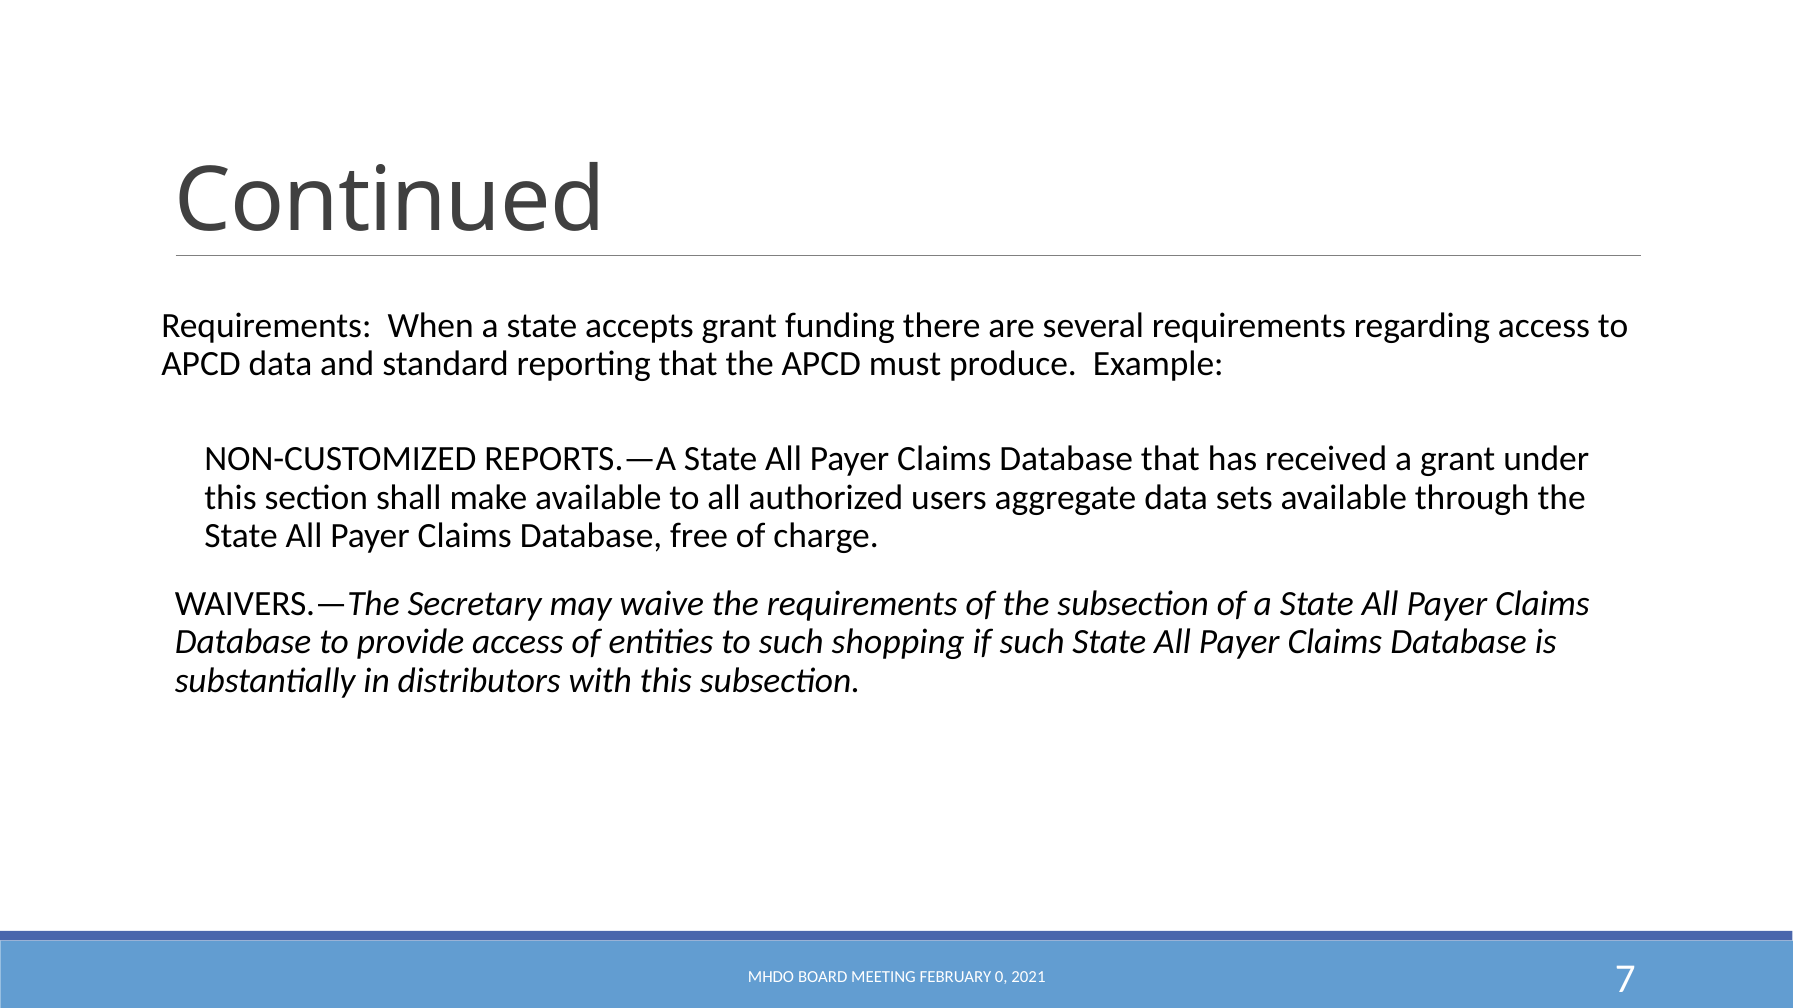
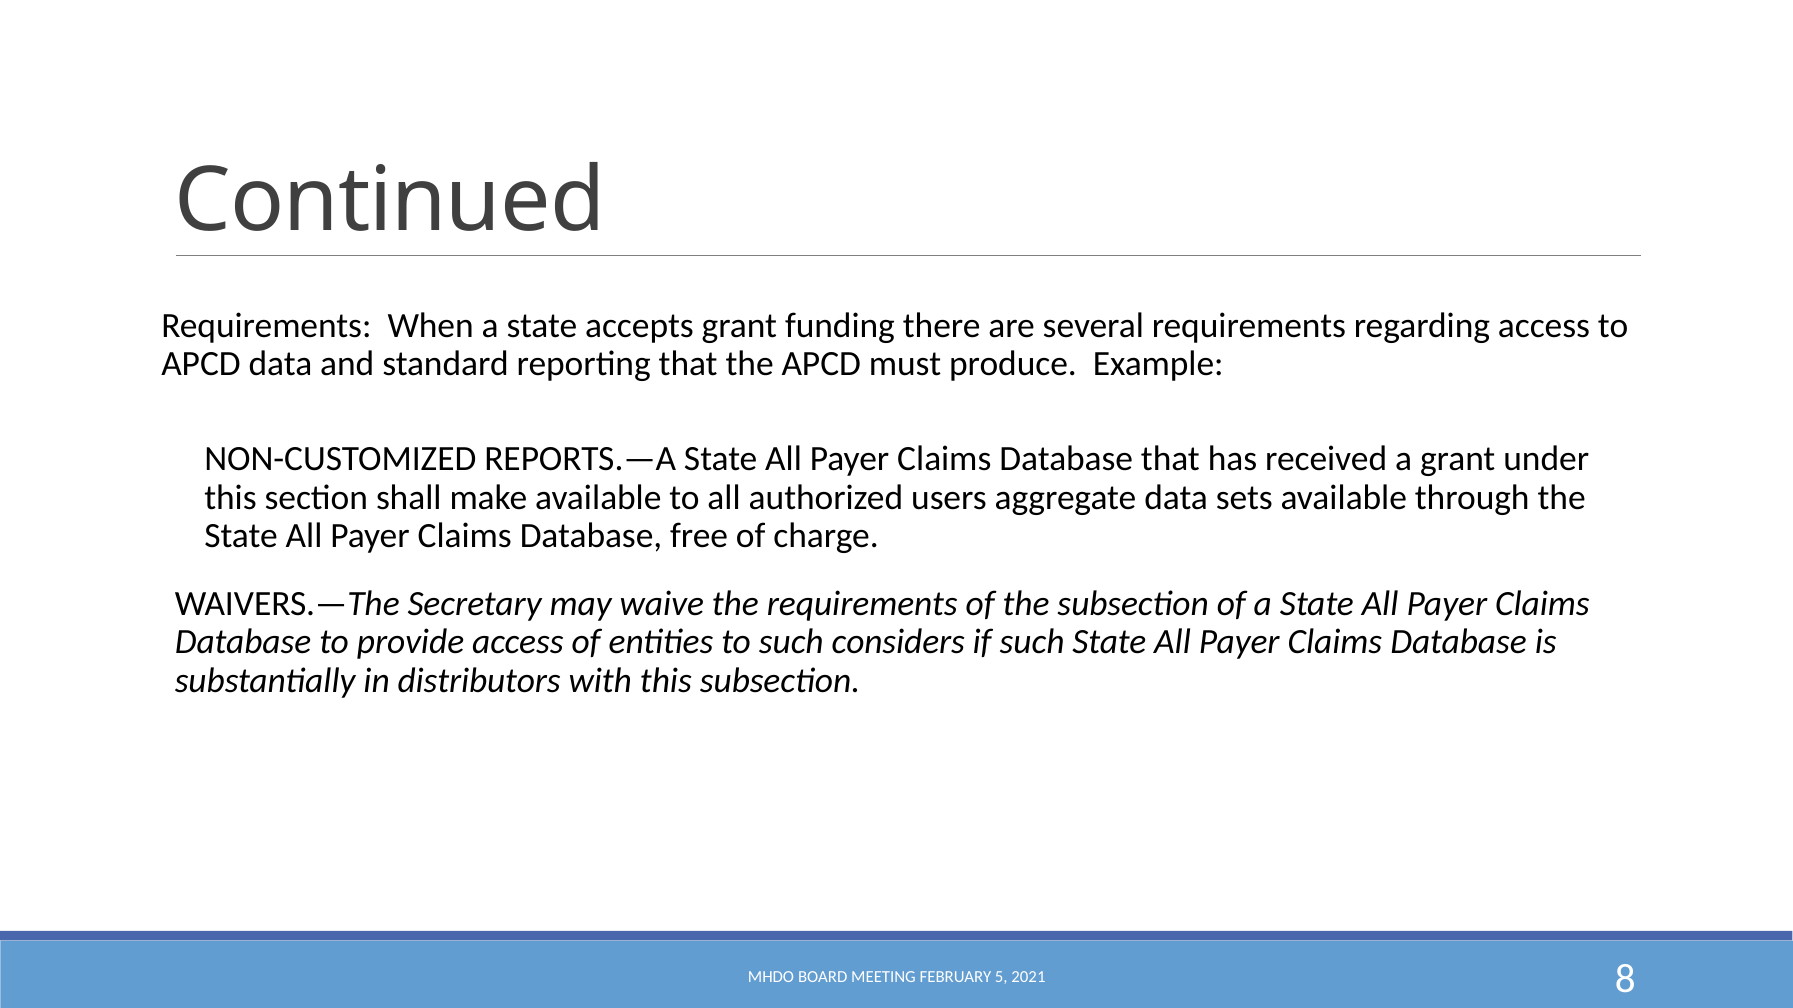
shopping: shopping -> considers
0: 0 -> 5
7: 7 -> 8
